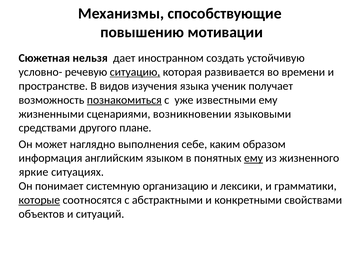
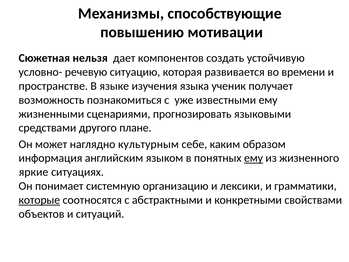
иностранном: иностранном -> компонентов
ситуацию underline: present -> none
видов: видов -> языке
познакомиться underline: present -> none
возникновении: возникновении -> прогнозировать
выполнения: выполнения -> культурным
